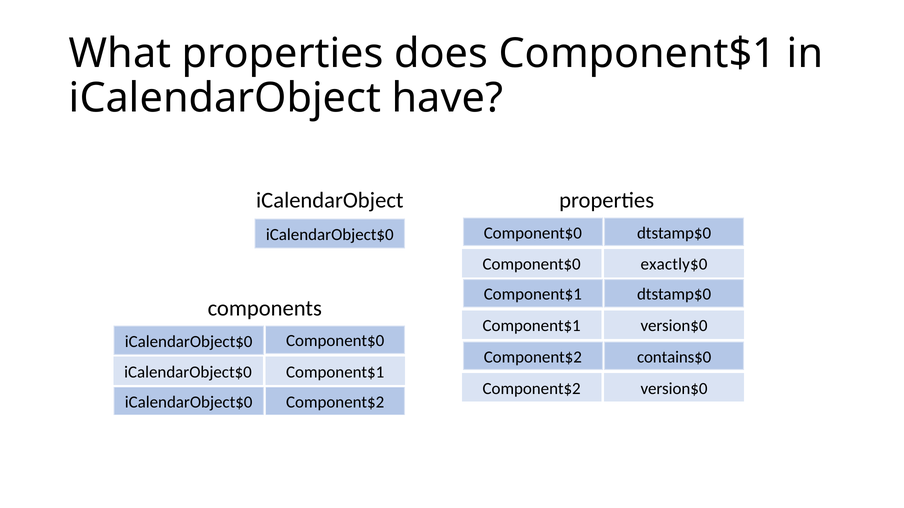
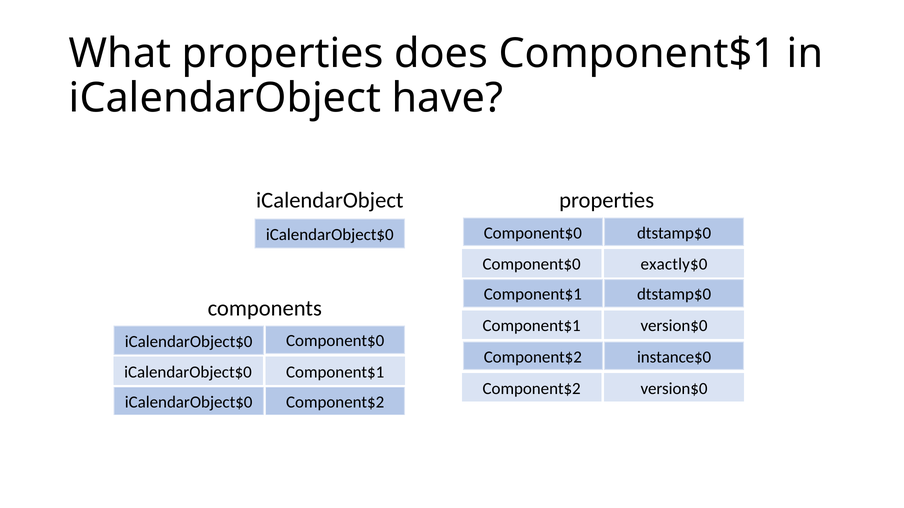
contains$0: contains$0 -> instance$0
